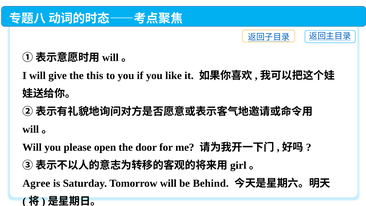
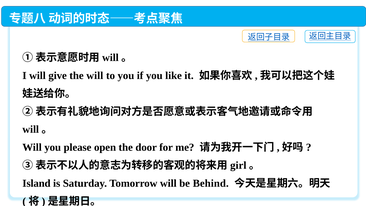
the this: this -> will
Agree: Agree -> Island
